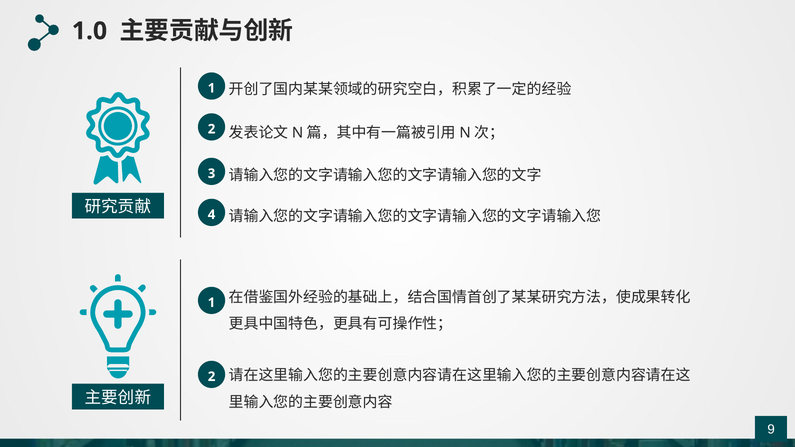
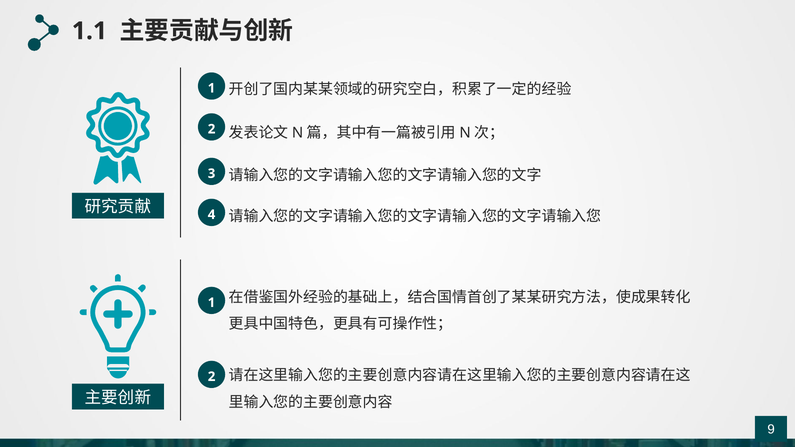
1.0: 1.0 -> 1.1
